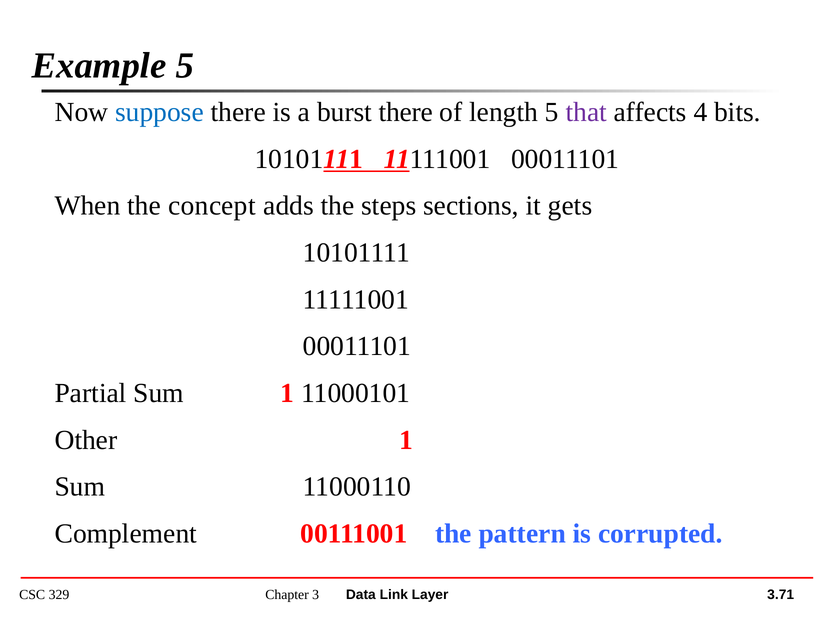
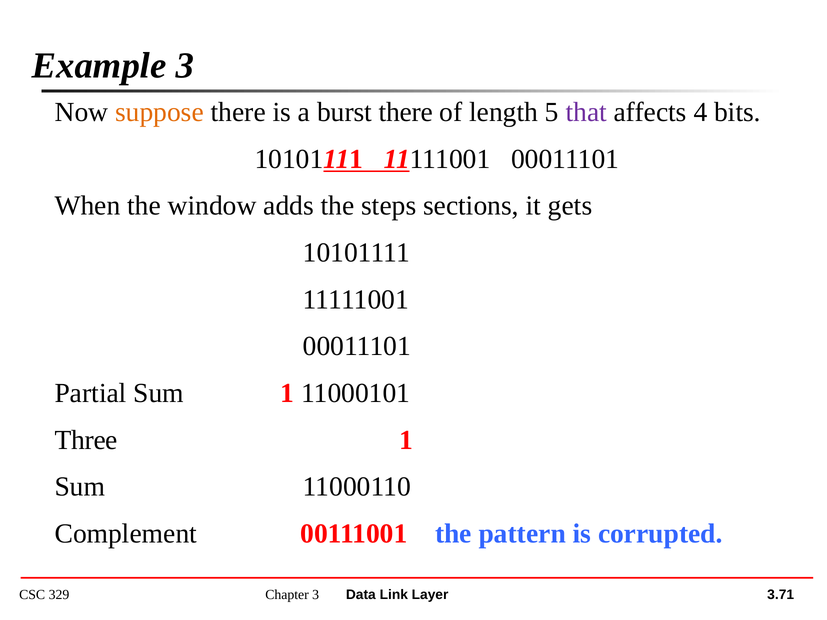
Example 5: 5 -> 3
suppose colour: blue -> orange
concept: concept -> window
Other: Other -> Three
